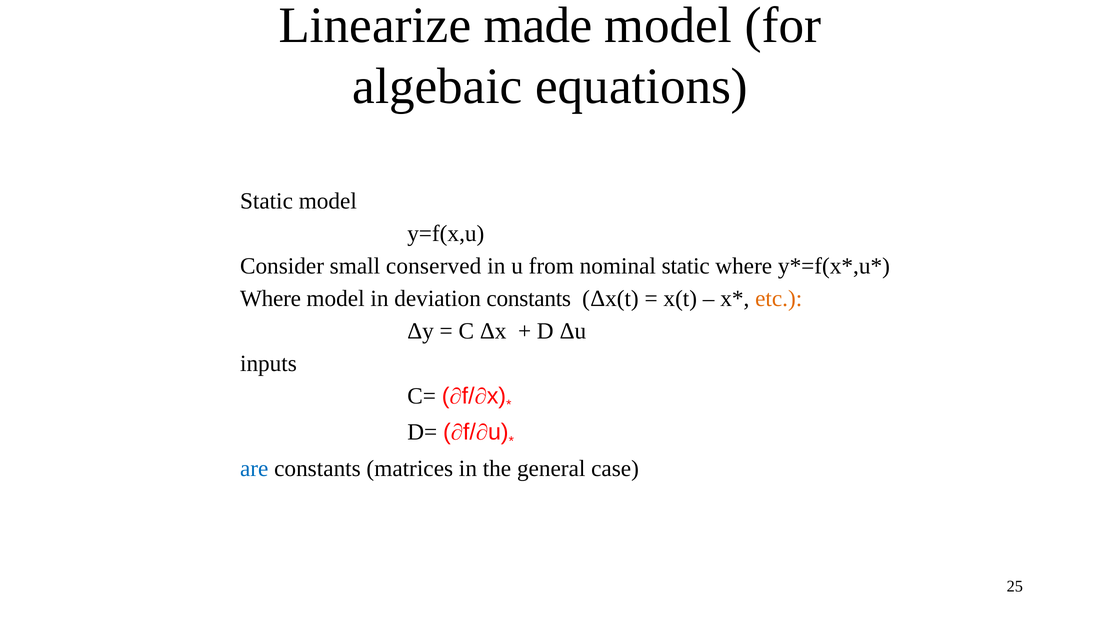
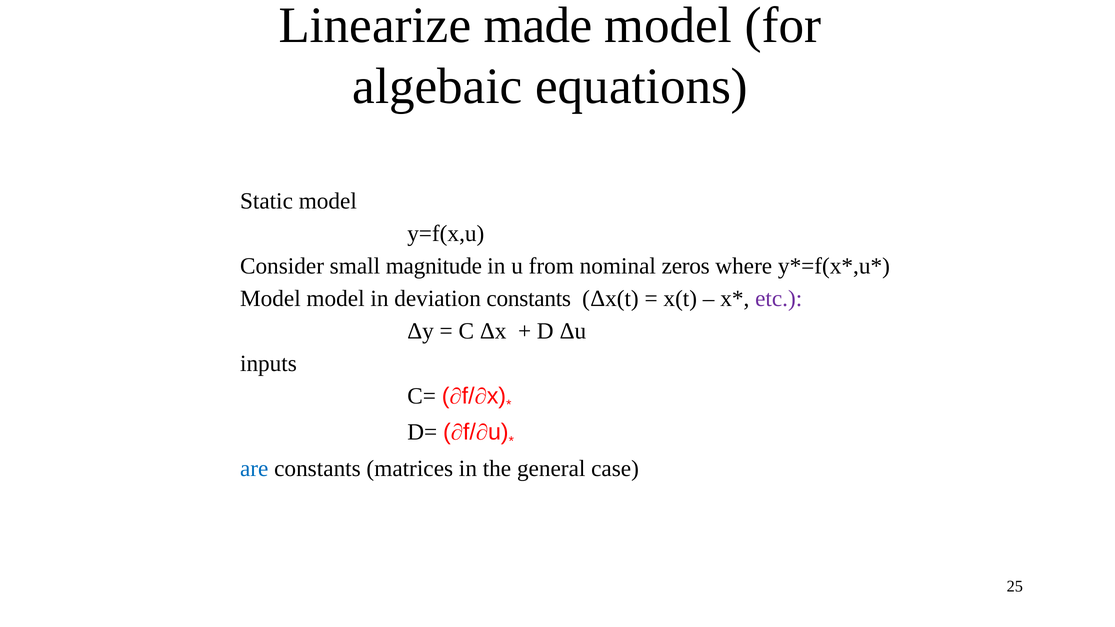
conserved: conserved -> magnitude
nominal static: static -> zeros
Where at (271, 299): Where -> Model
etc colour: orange -> purple
